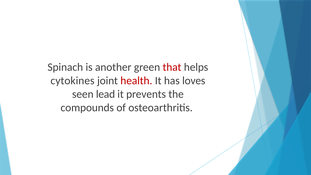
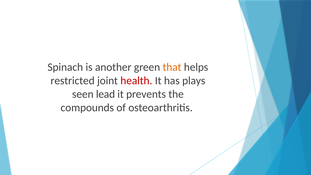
that colour: red -> orange
cytokines: cytokines -> restricted
loves: loves -> plays
